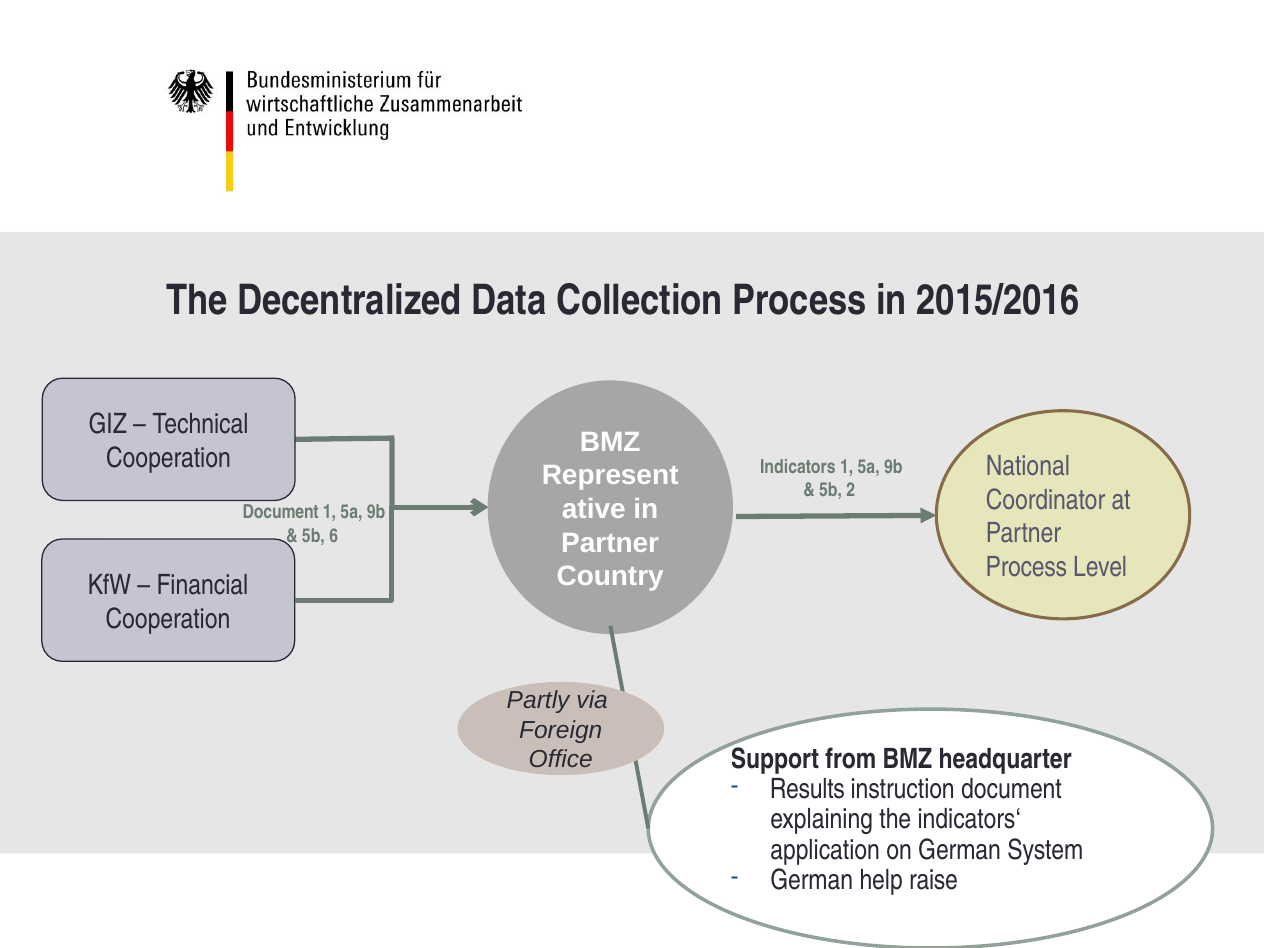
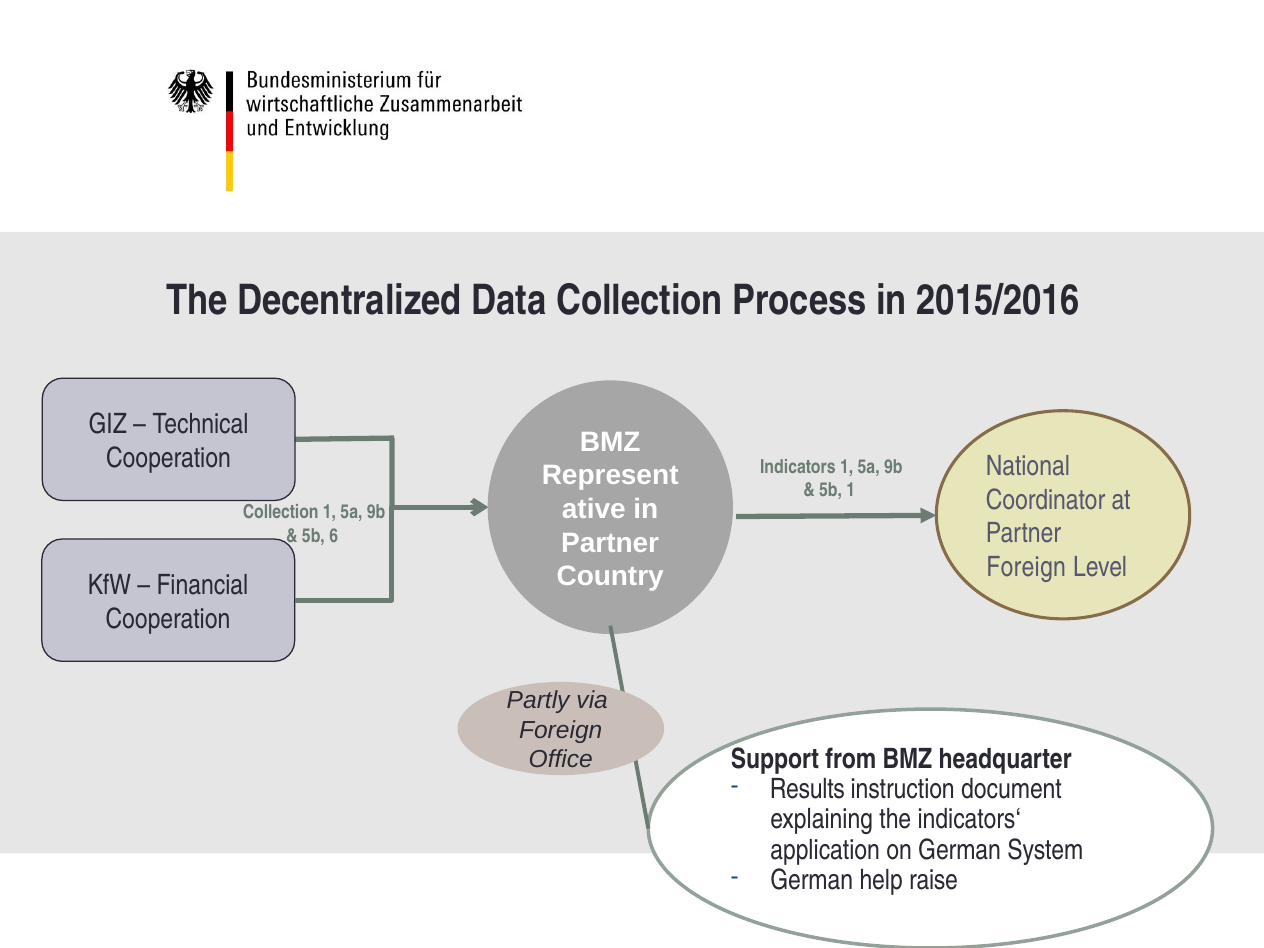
5b 2: 2 -> 1
Document at (281, 512): Document -> Collection
Process at (1026, 567): Process -> Foreign
